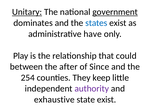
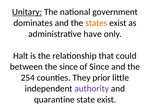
government underline: present -> none
states colour: blue -> orange
Play: Play -> Halt
the after: after -> since
keep: keep -> prior
exhaustive: exhaustive -> quarantine
